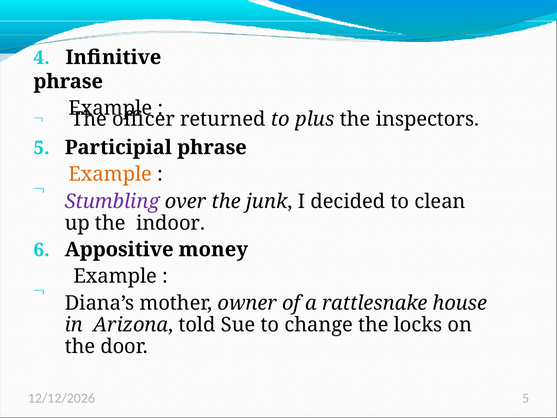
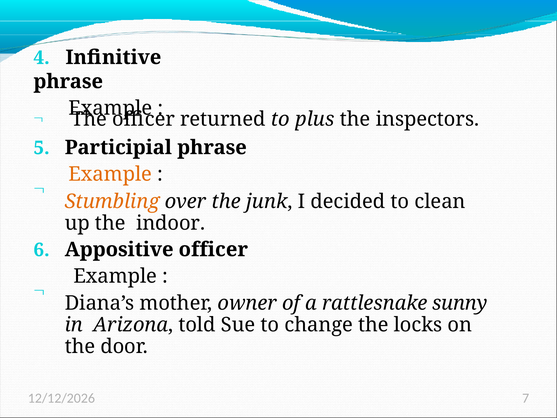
Stumbling colour: purple -> orange
Appositive money: money -> officer
house: house -> sunny
5 at (526, 398): 5 -> 7
